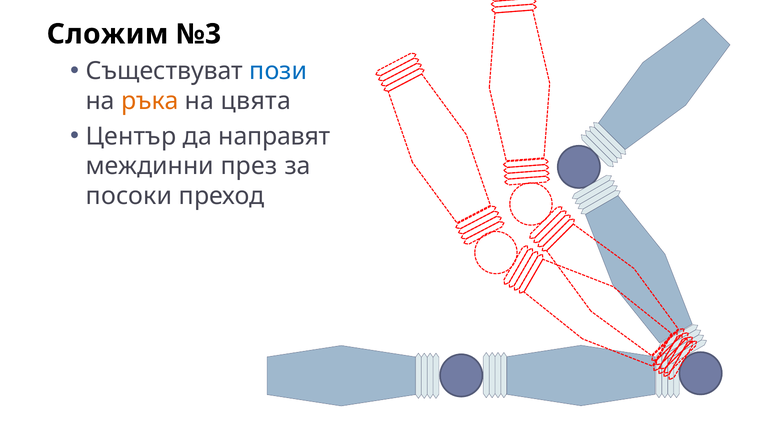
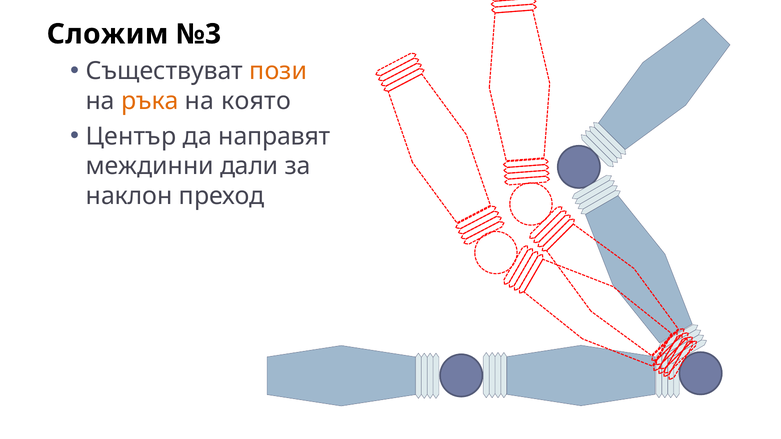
пози colour: blue -> orange
цвята: цвята -> която
през: през -> дали
посоки: посоки -> наклон
